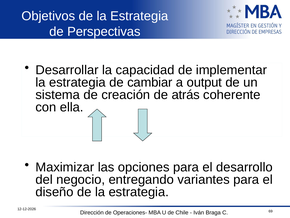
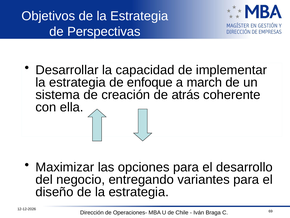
cambiar: cambiar -> enfoque
output: output -> march
